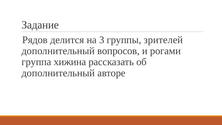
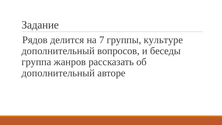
3: 3 -> 7
зрителей: зрителей -> культуре
рогами: рогами -> беседы
хижина: хижина -> жанров
